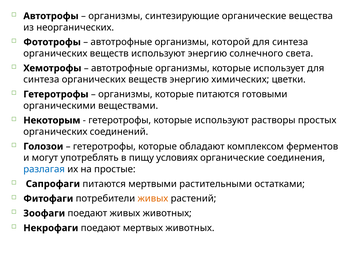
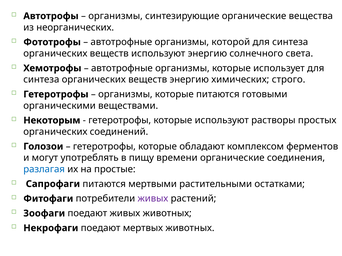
цветки: цветки -> строго
условиях: условиях -> времени
живых at (153, 199) colour: orange -> purple
